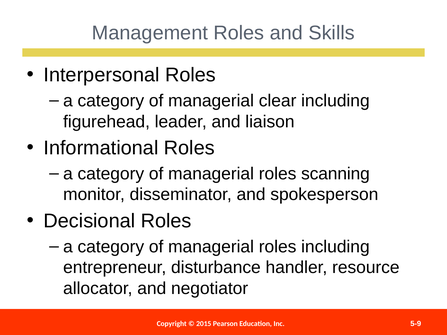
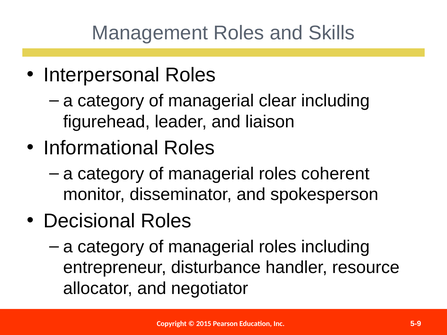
scanning: scanning -> coherent
